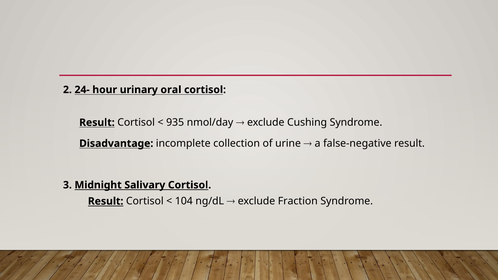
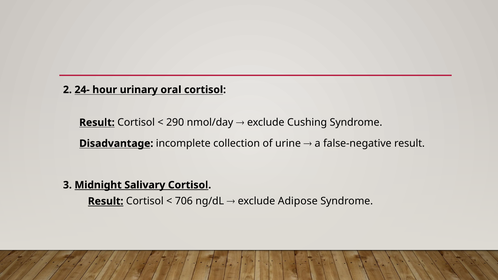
935: 935 -> 290
104: 104 -> 706
Fraction: Fraction -> Adipose
